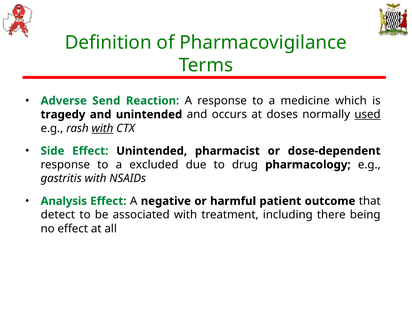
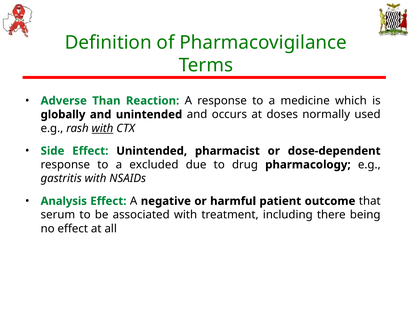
Send: Send -> Than
tragedy: tragedy -> globally
used underline: present -> none
detect: detect -> serum
